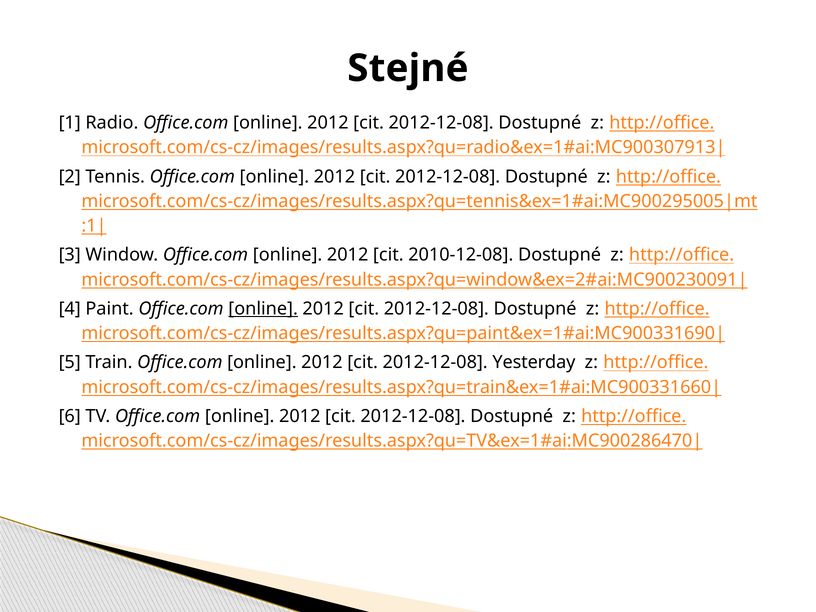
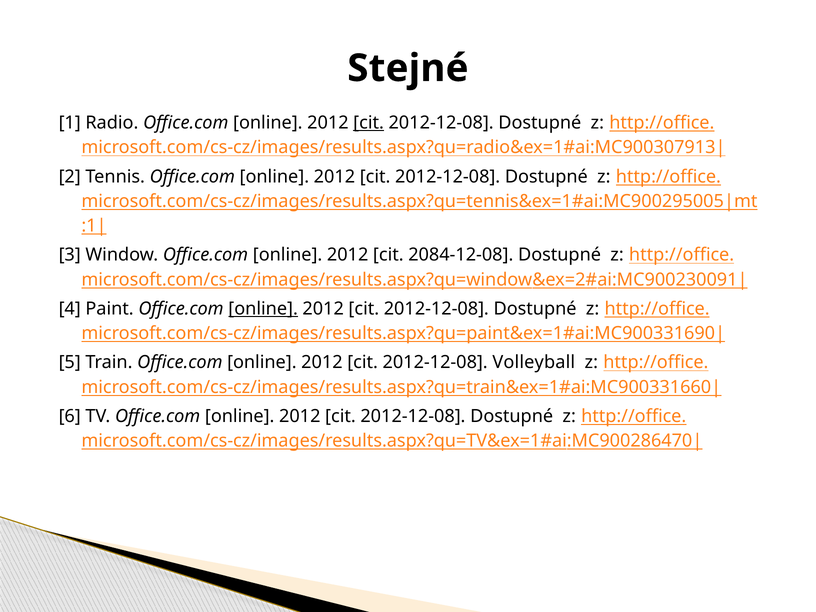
cit at (369, 123) underline: none -> present
2010-12-08: 2010-12-08 -> 2084-12-08
Yesterday: Yesterday -> Volleyball
